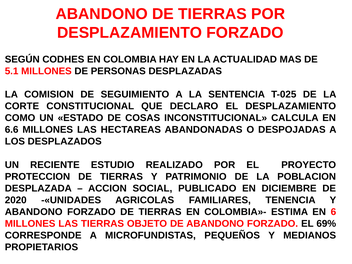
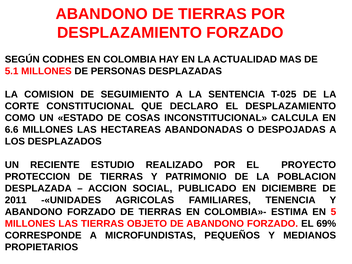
2020: 2020 -> 2011
6: 6 -> 5
